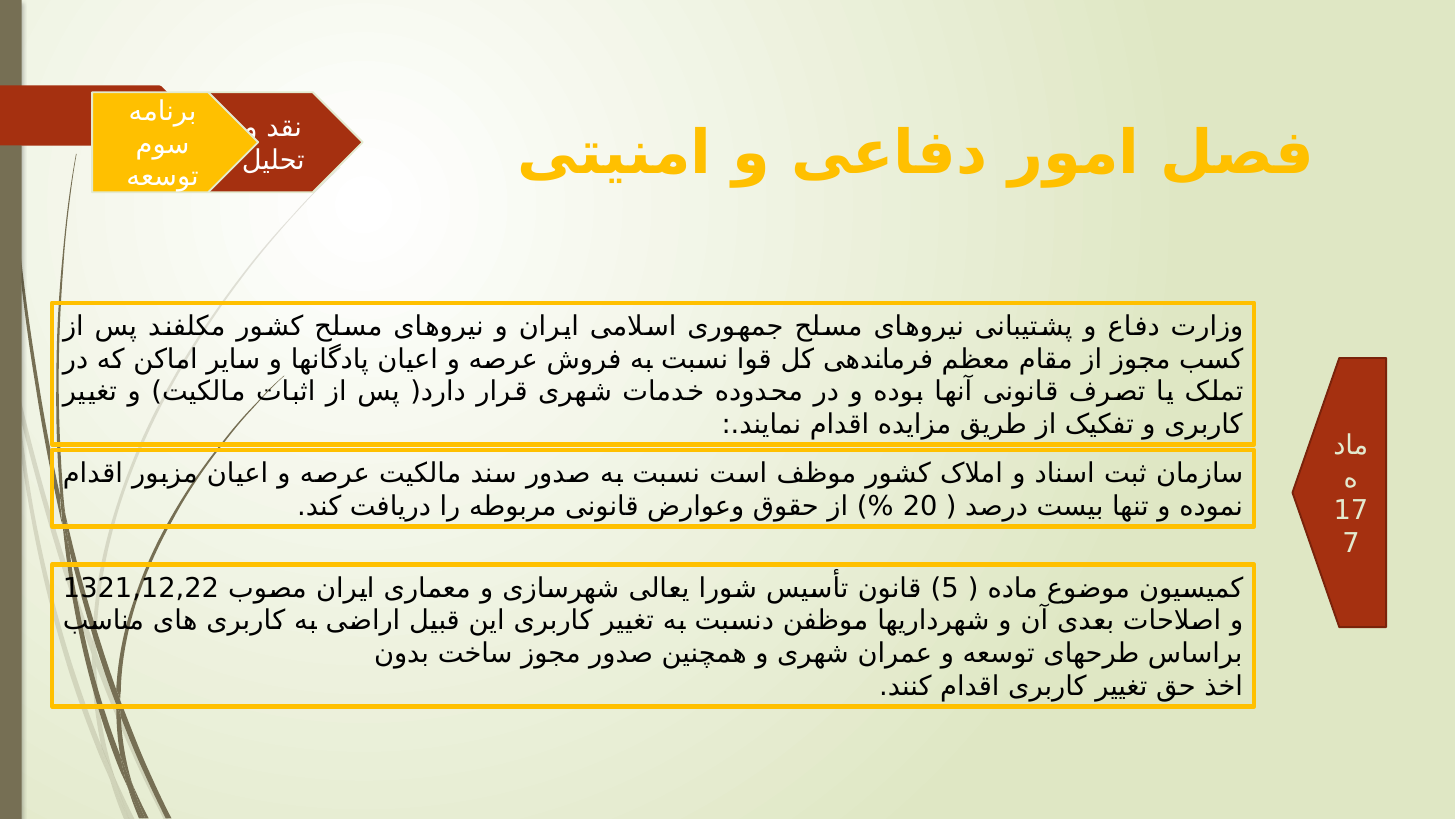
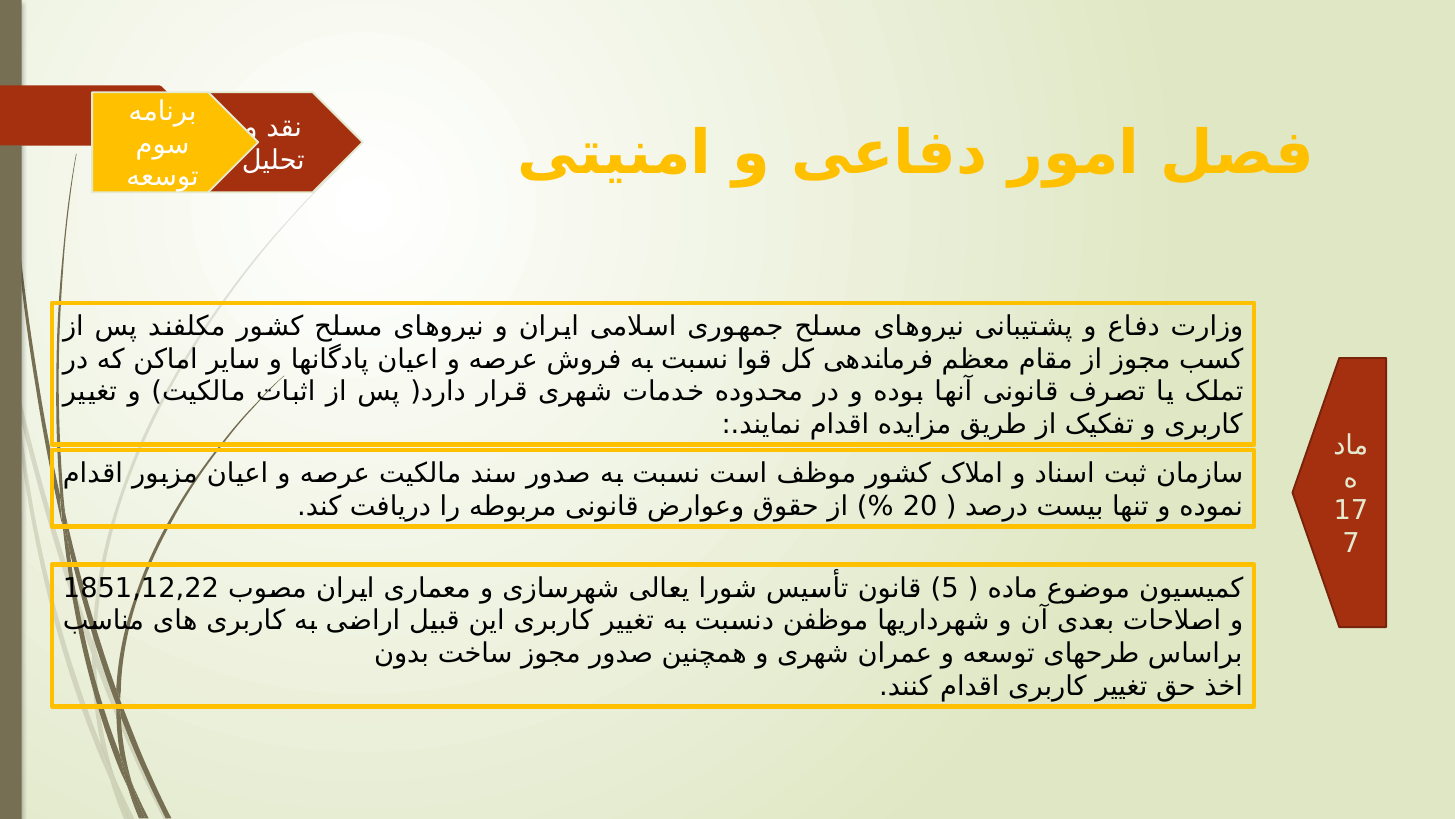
1321,12,22: 1321,12,22 -> 1851,12,22
